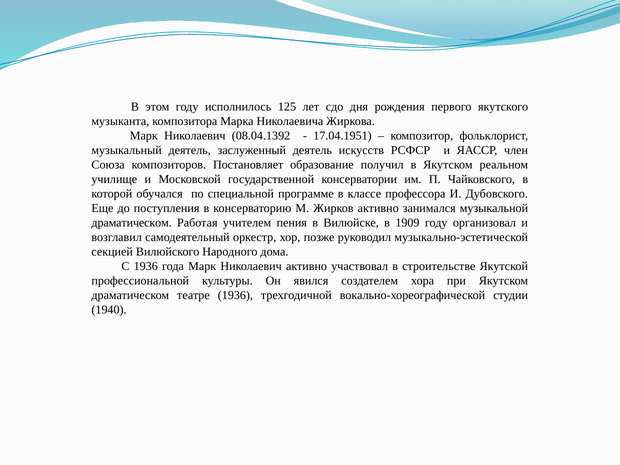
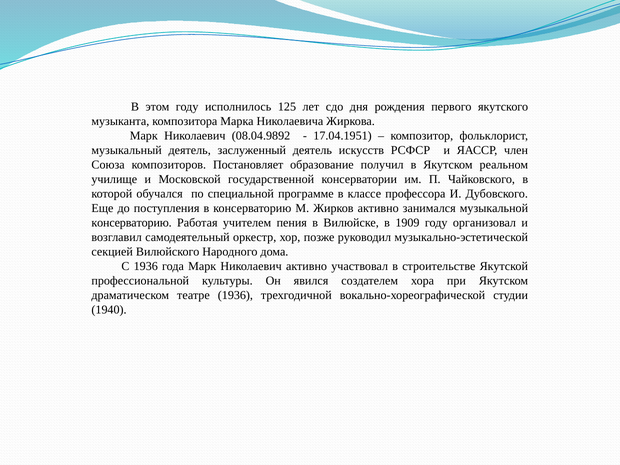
08.04.1392: 08.04.1392 -> 08.04.9892
драматическом at (132, 223): драматическом -> консерваторию
